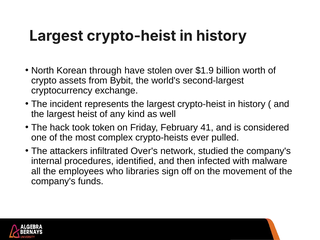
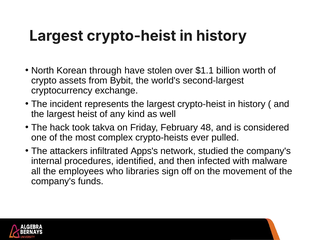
$1.9: $1.9 -> $1.1
token: token -> takva
41: 41 -> 48
Over's: Over's -> Apps's
